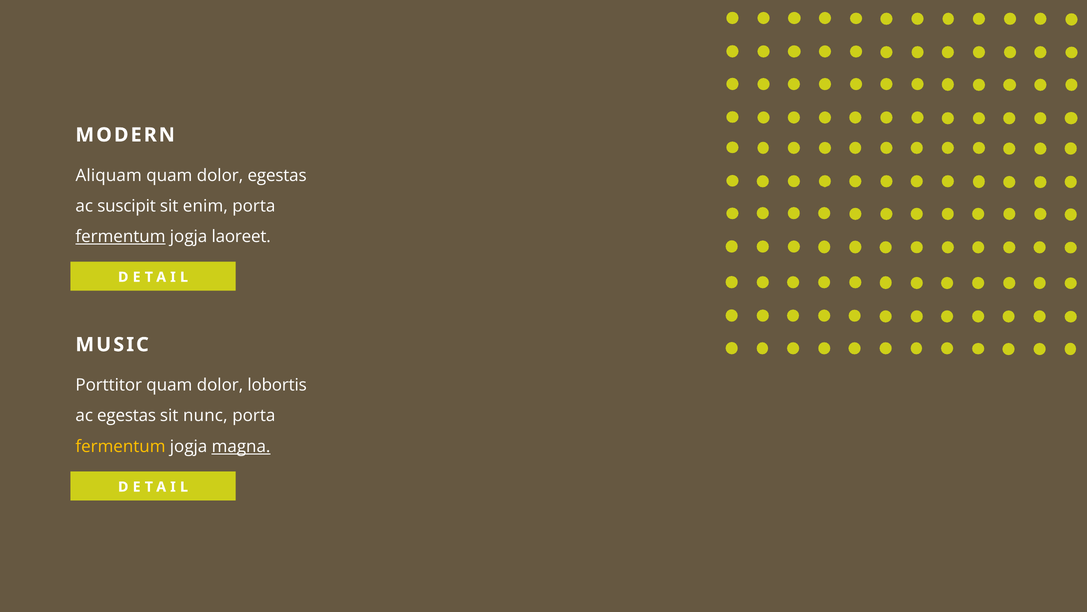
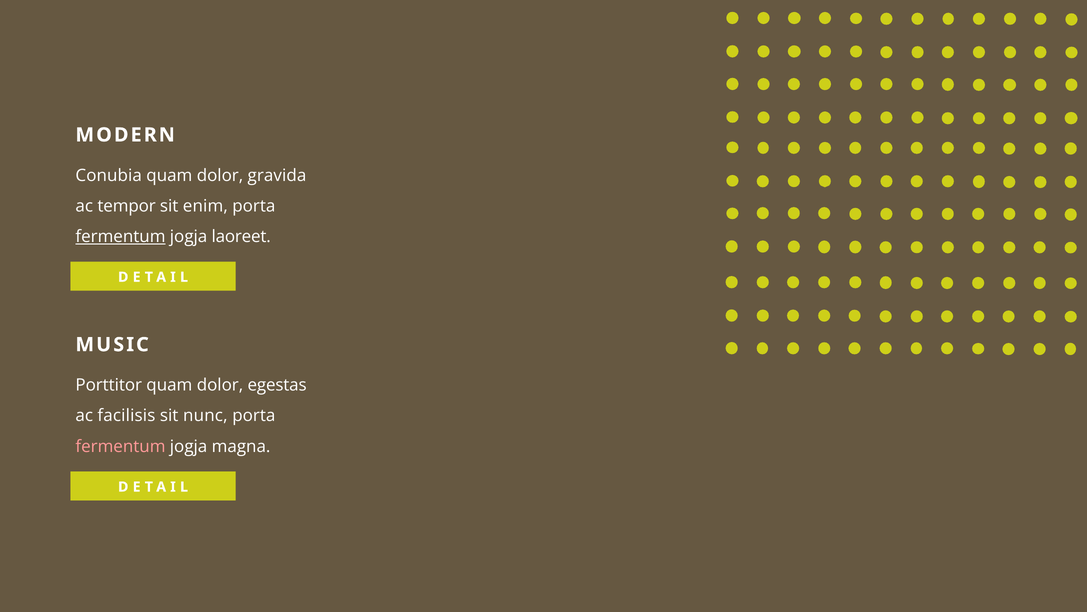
Aliquam: Aliquam -> Conubia
dolor egestas: egestas -> gravida
suscipit: suscipit -> tempor
lobortis: lobortis -> egestas
ac egestas: egestas -> facilisis
fermentum at (120, 446) colour: yellow -> pink
magna underline: present -> none
